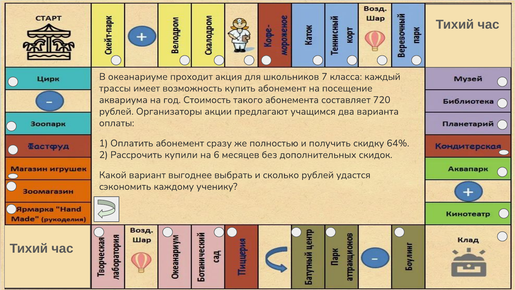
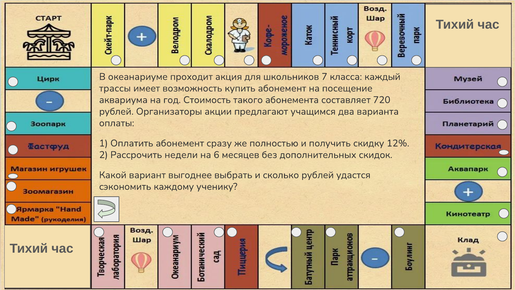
64%: 64% -> 12%
купили: купили -> недели
